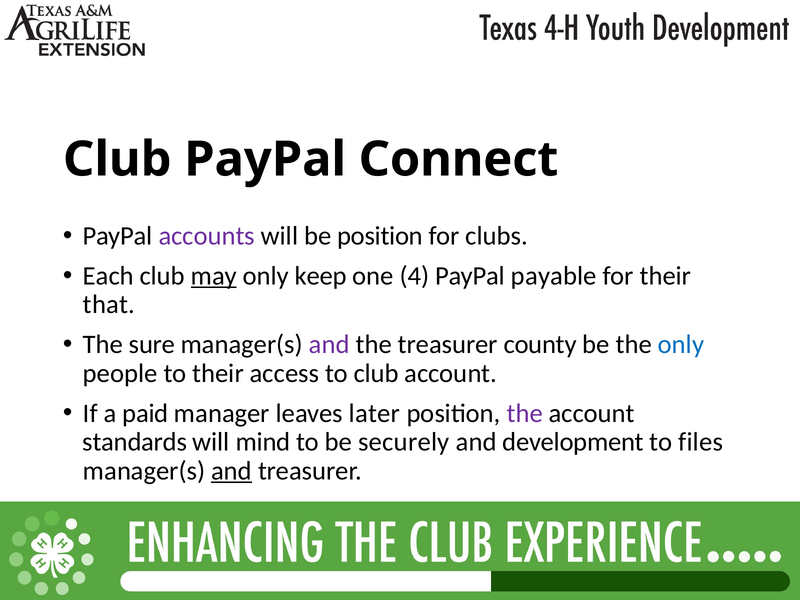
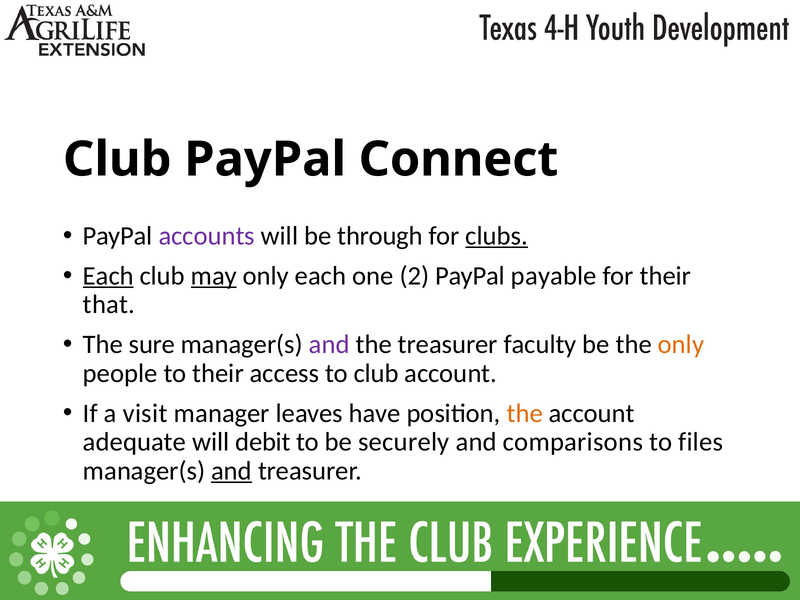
be position: position -> through
clubs underline: none -> present
Each at (108, 276) underline: none -> present
only keep: keep -> each
4: 4 -> 2
county: county -> faculty
only at (681, 345) colour: blue -> orange
paid: paid -> visit
later: later -> have
the at (525, 413) colour: purple -> orange
standards: standards -> adequate
mind: mind -> debit
development: development -> comparisons
